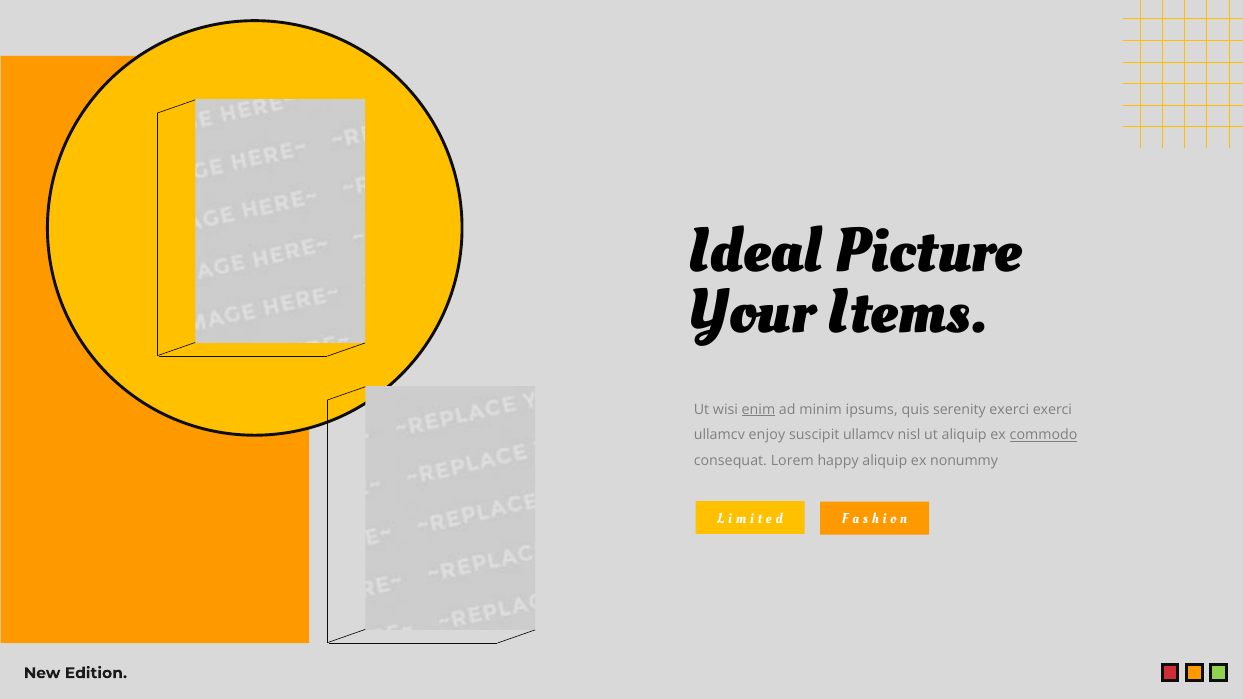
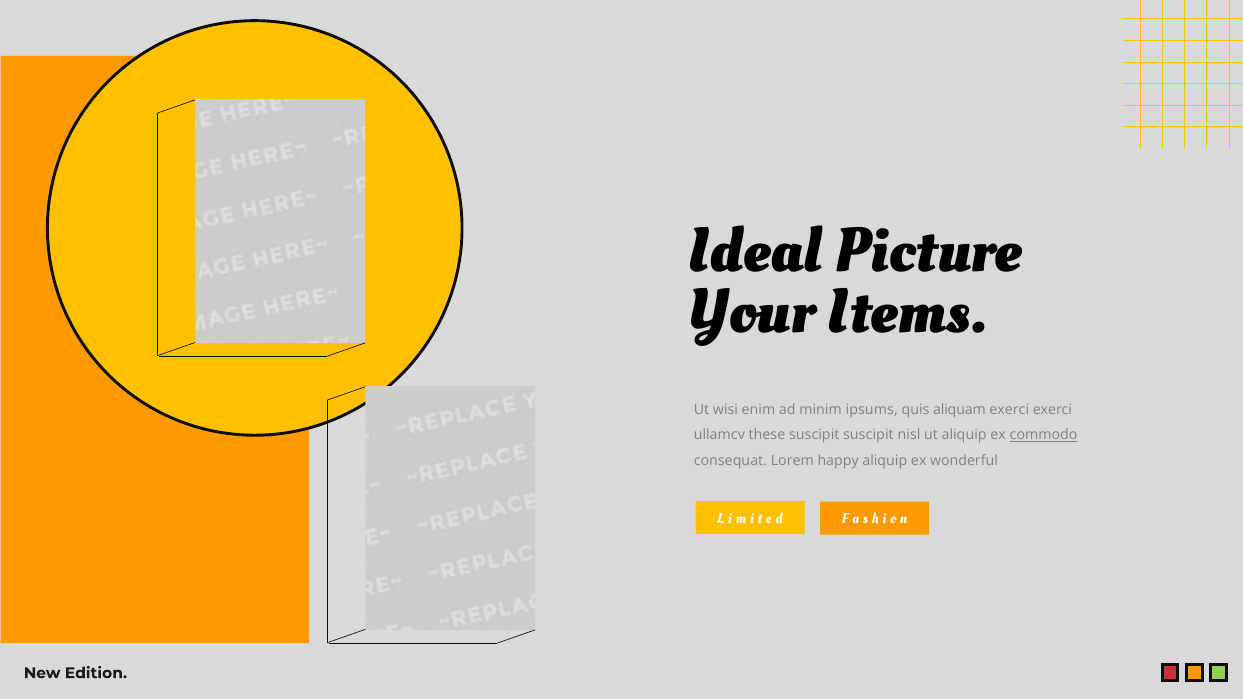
enim underline: present -> none
serenity: serenity -> aliquam
enjoy: enjoy -> these
suscipit ullamcv: ullamcv -> suscipit
nonummy: nonummy -> wonderful
